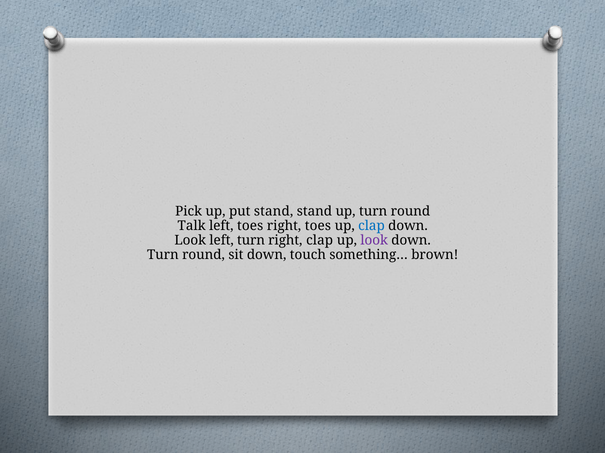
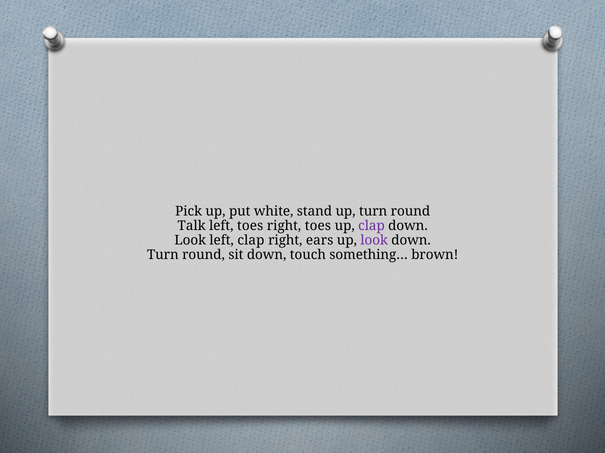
put stand: stand -> white
clap at (372, 226) colour: blue -> purple
left turn: turn -> clap
right clap: clap -> ears
